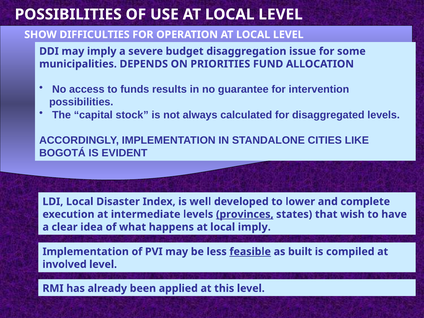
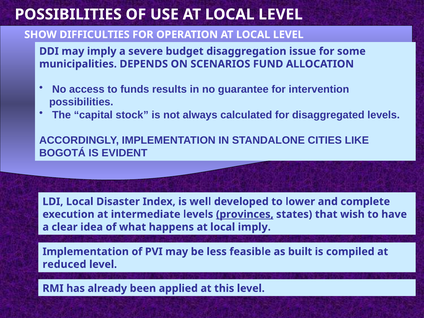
PRIORITIES: PRIORITIES -> SCENARIOS
feasible underline: present -> none
involved: involved -> reduced
